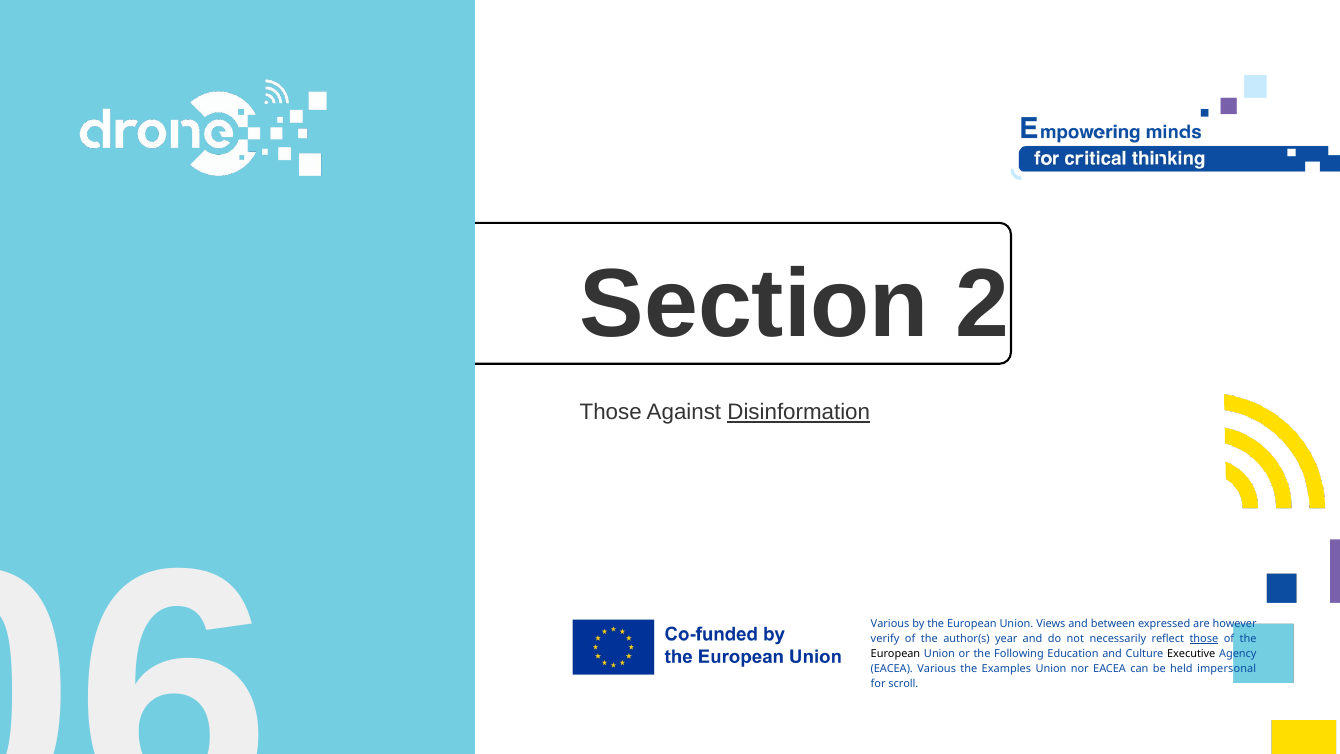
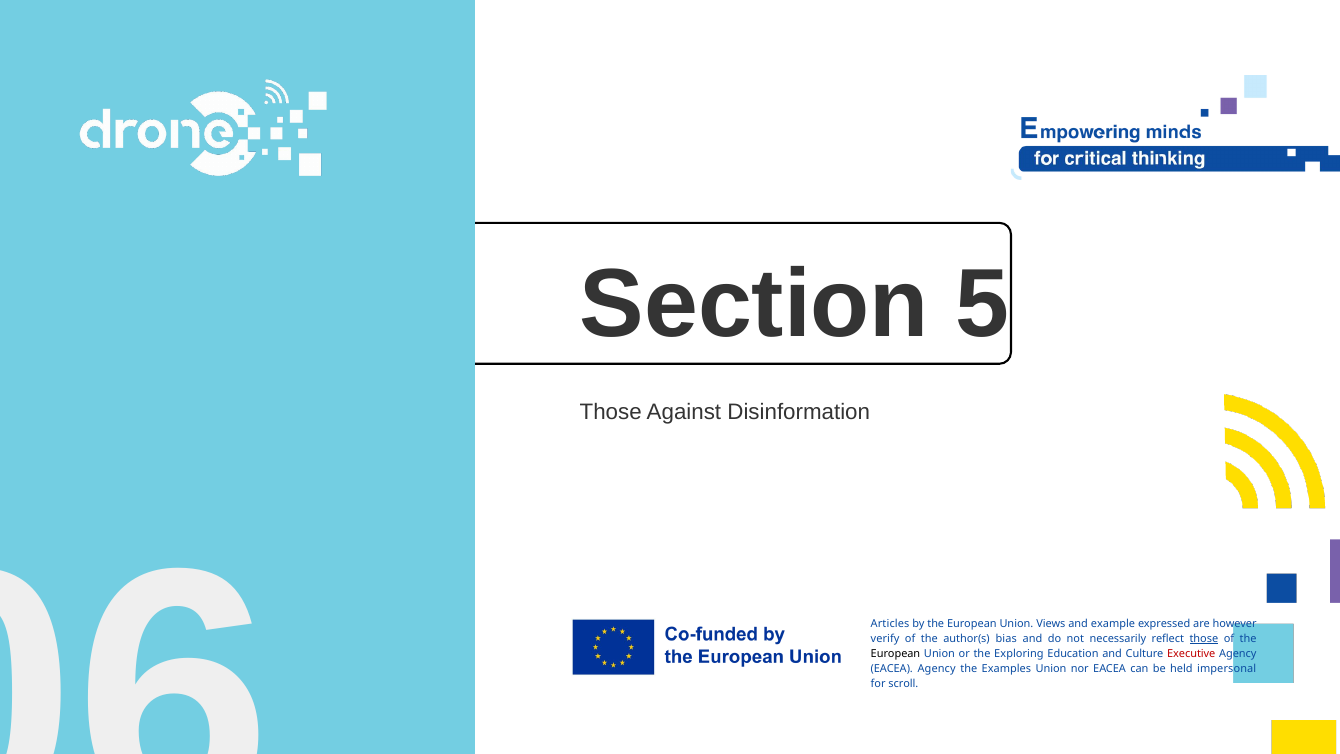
2: 2 -> 5
Disinformation underline: present -> none
Various at (890, 624): Various -> Articles
between: between -> example
year: year -> bias
Following: Following -> Exploring
Executive colour: black -> red
EACEA Various: Various -> Agency
